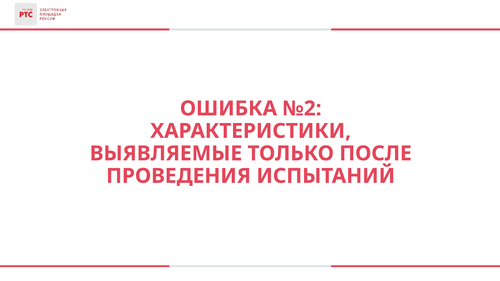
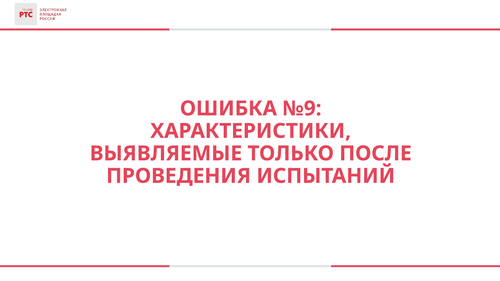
№2: №2 -> №9
